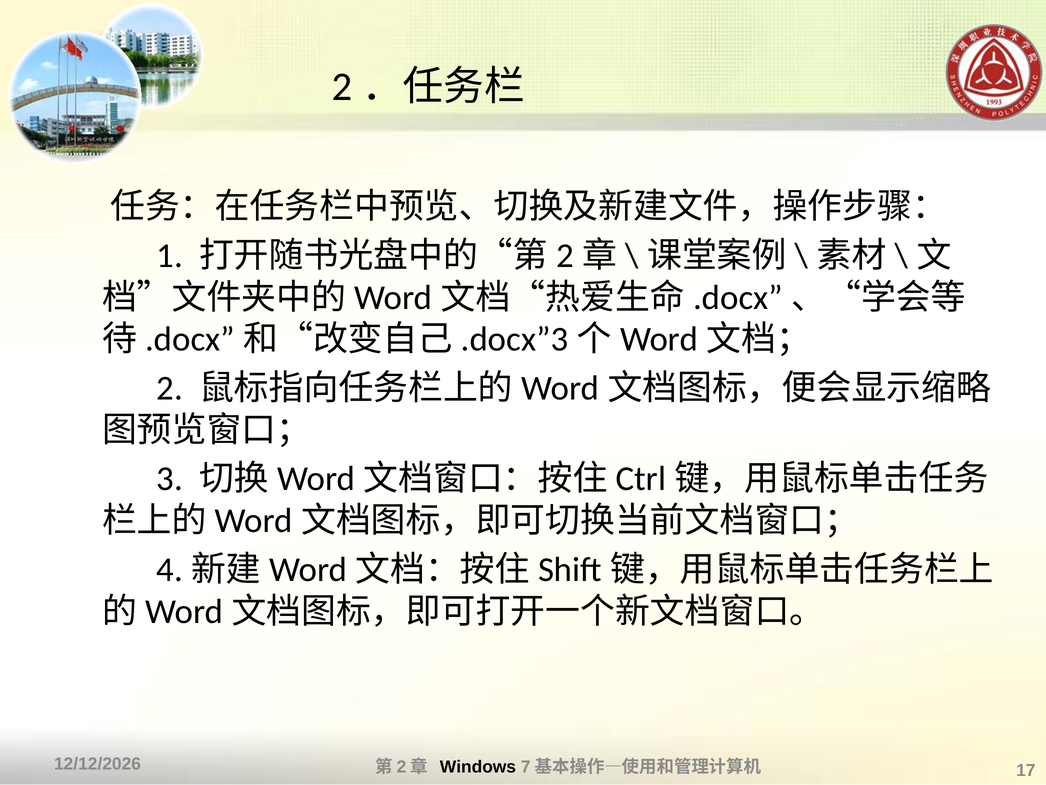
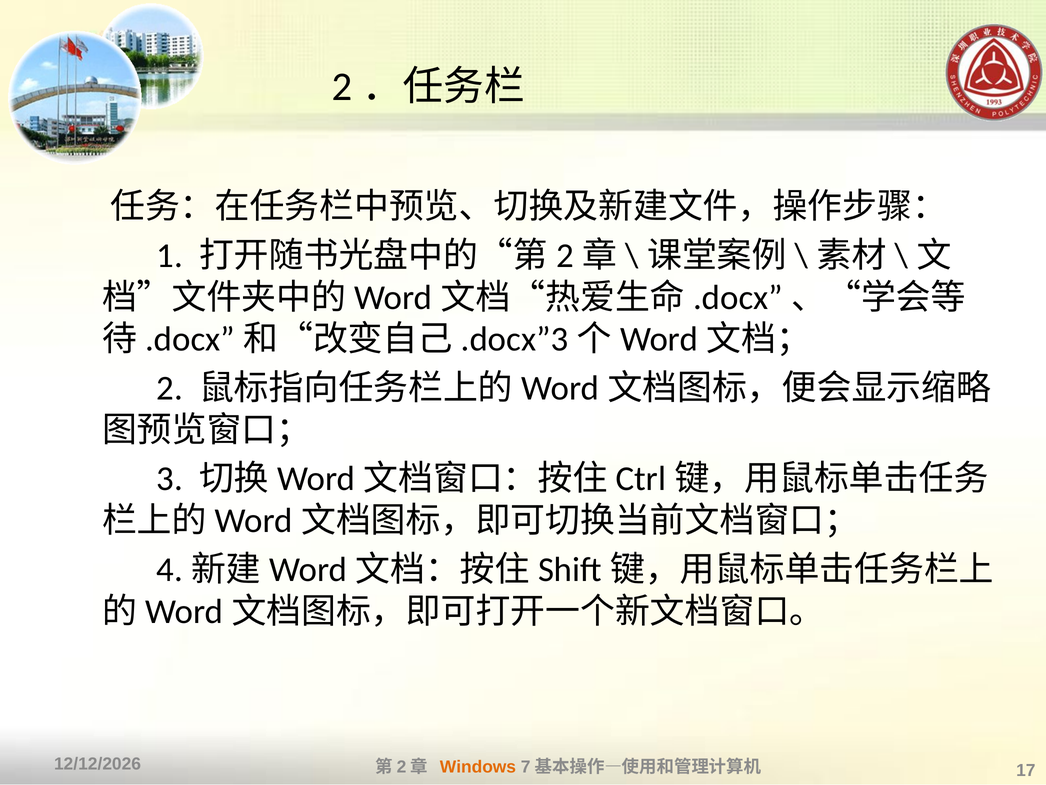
Windows colour: black -> orange
